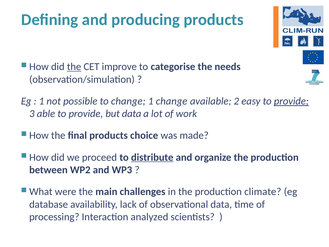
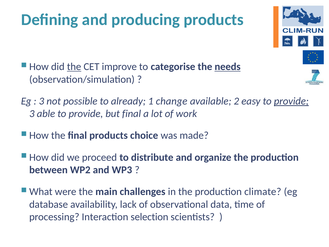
needs underline: none -> present
1 at (42, 101): 1 -> 3
to change: change -> already
but data: data -> final
distribute underline: present -> none
analyzed: analyzed -> selection
